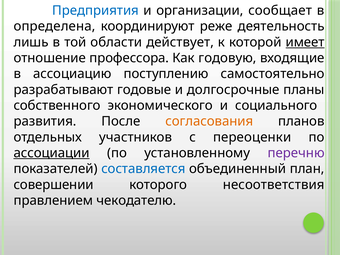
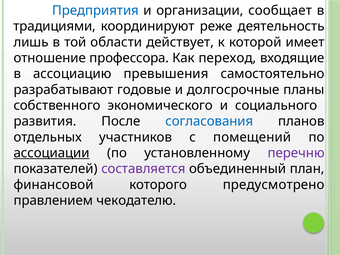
определена: определена -> традициями
имеет underline: present -> none
годовую: годовую -> переход
поступлению: поступлению -> превышения
согласования colour: orange -> blue
переоценки: переоценки -> помещений
составляется colour: blue -> purple
совершении: совершении -> финансовой
несоответствия: несоответствия -> предусмотрено
